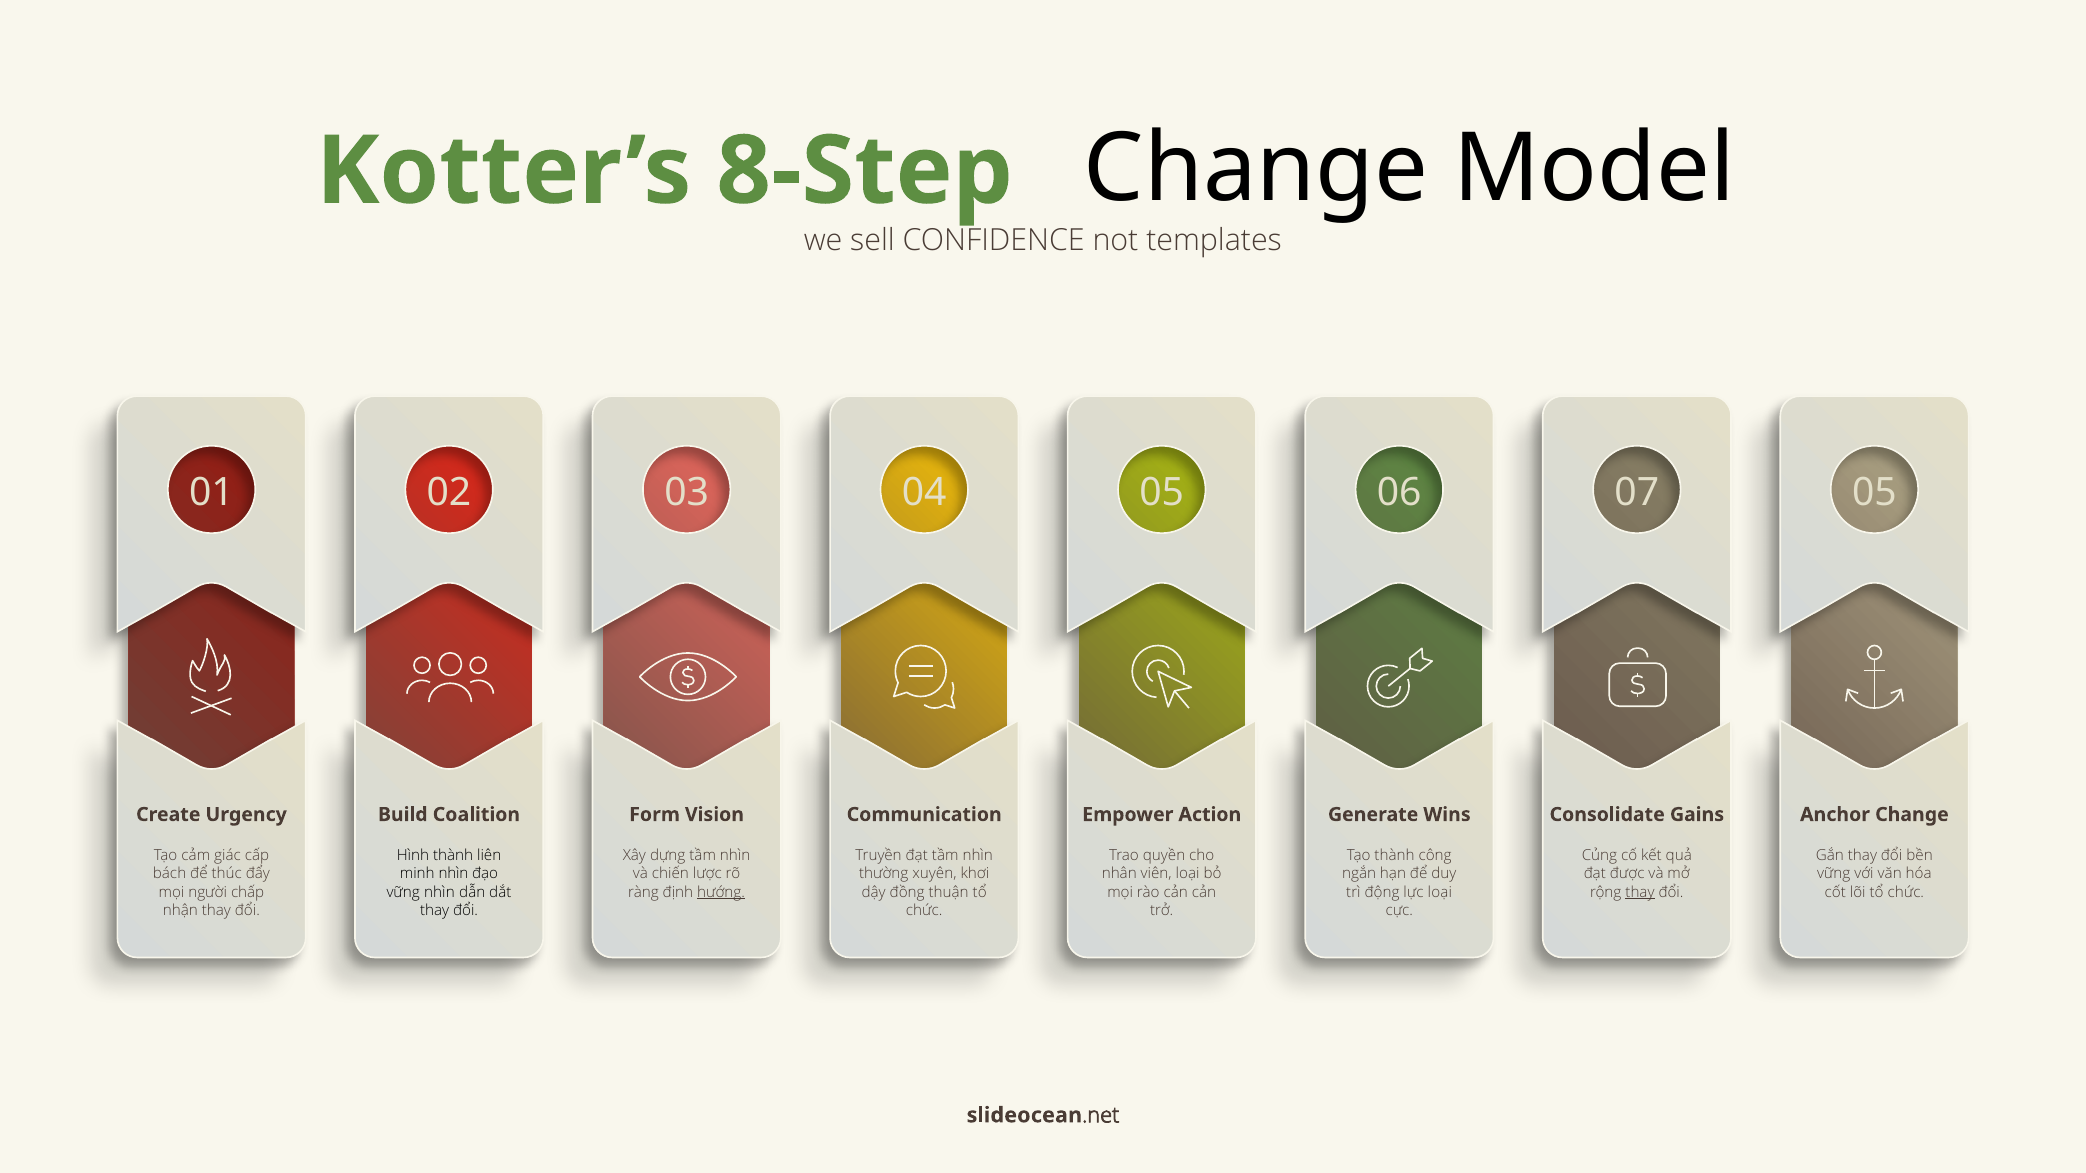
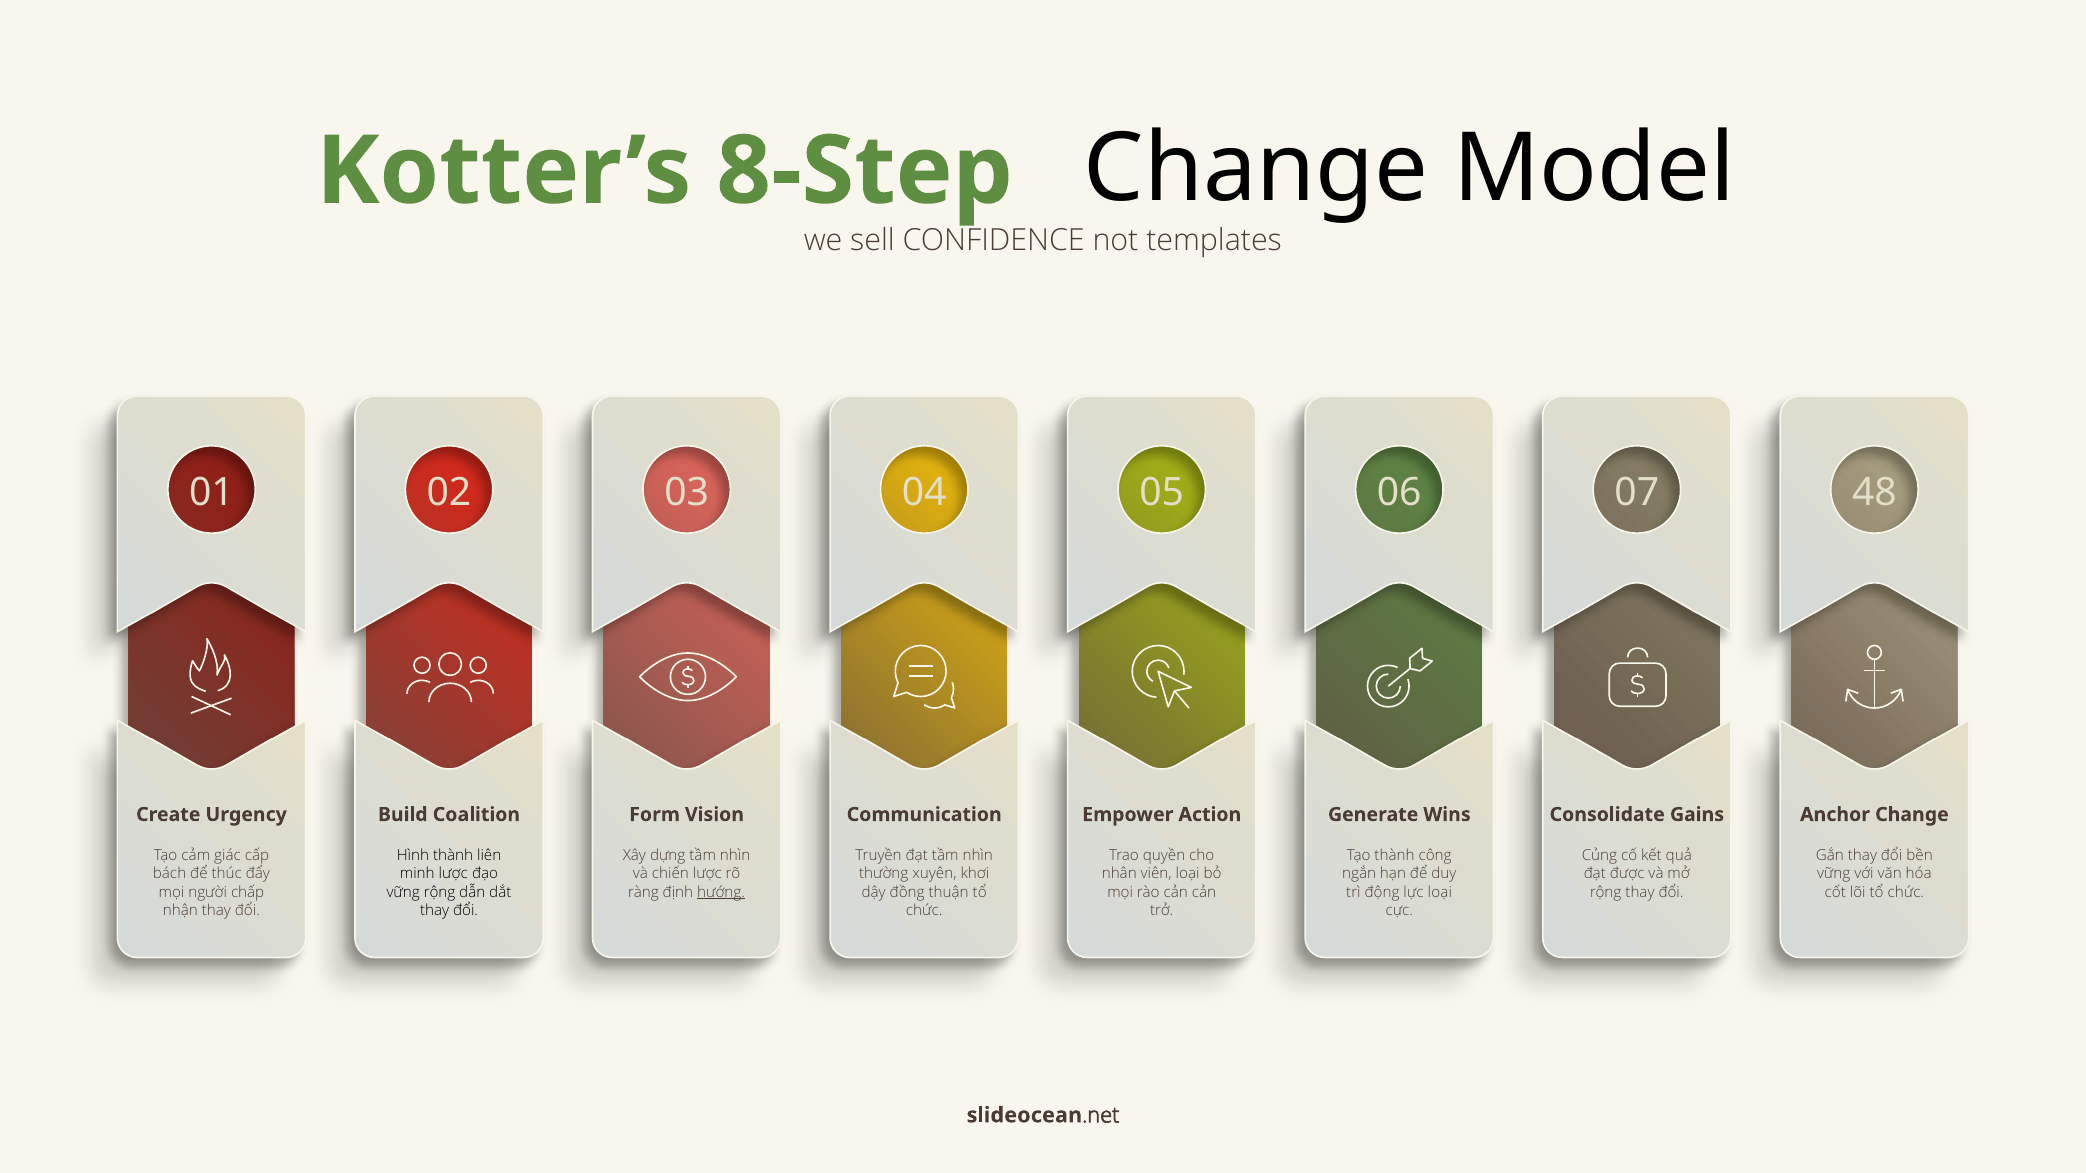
05 at (1874, 492): 05 -> 48
minh nhìn: nhìn -> lược
vững nhìn: nhìn -> rộng
thay at (1640, 892) underline: present -> none
